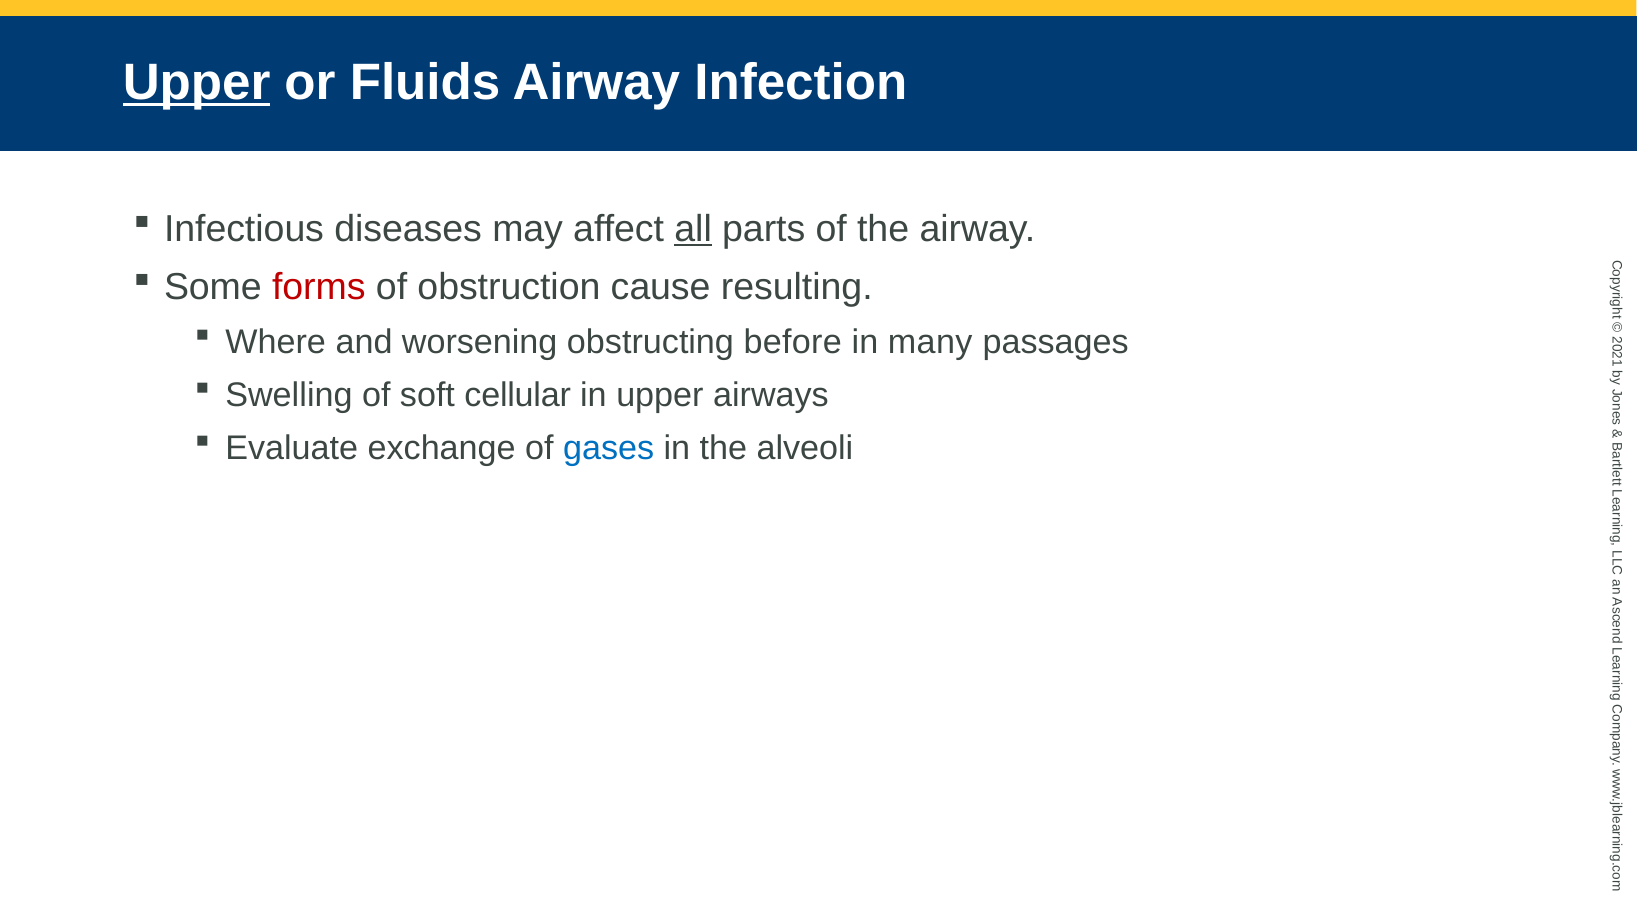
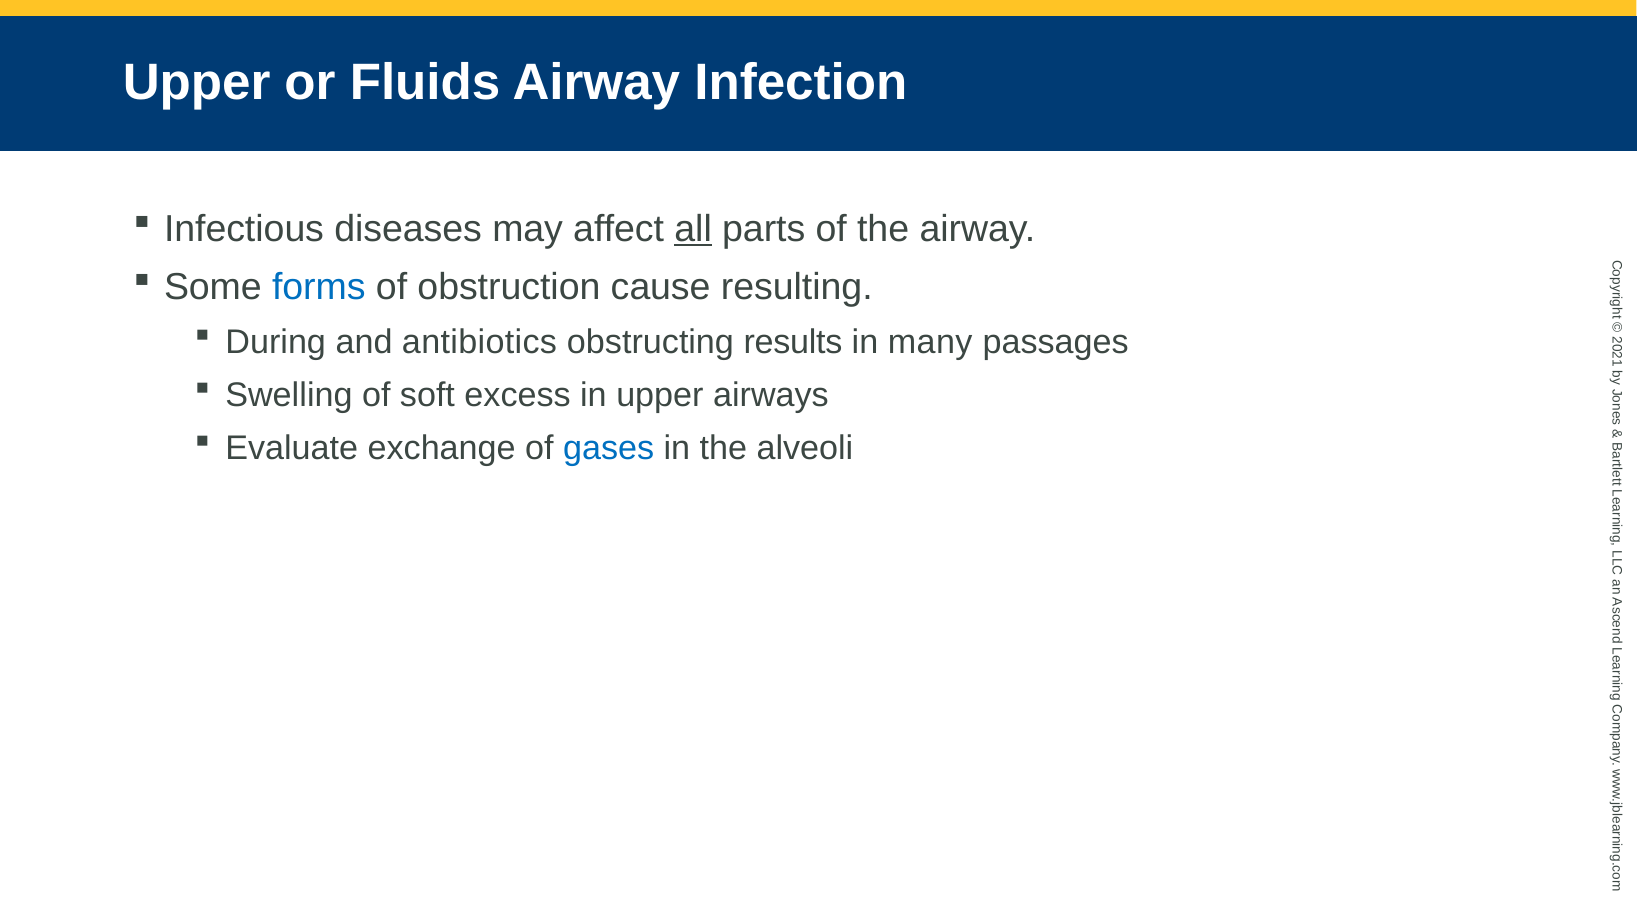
Upper at (197, 82) underline: present -> none
forms colour: red -> blue
Where: Where -> During
worsening: worsening -> antibiotics
before: before -> results
cellular: cellular -> excess
